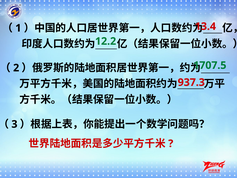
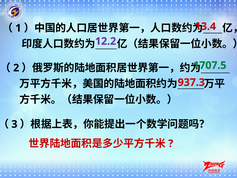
12.2 colour: green -> purple
